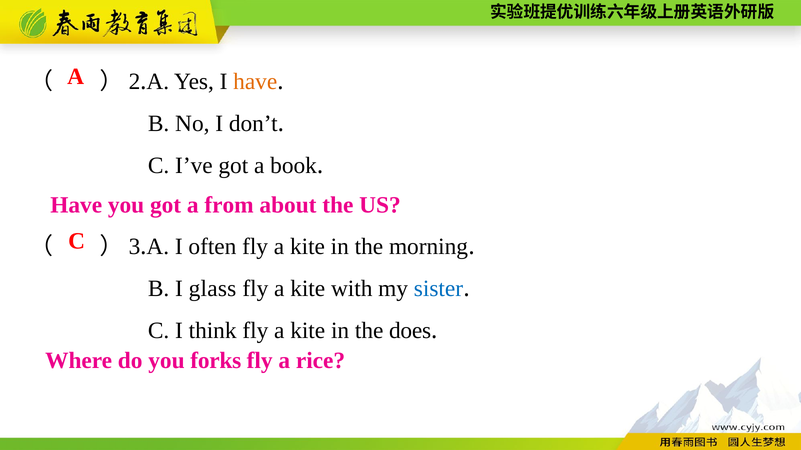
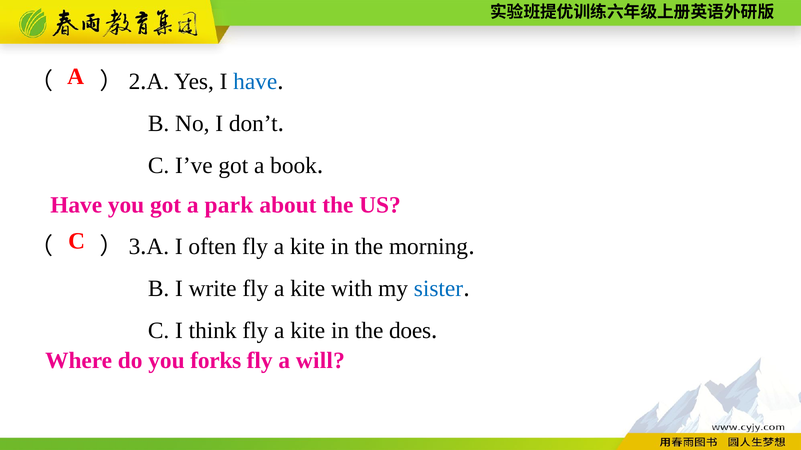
have at (255, 82) colour: orange -> blue
from: from -> park
glass: glass -> write
rice: rice -> will
